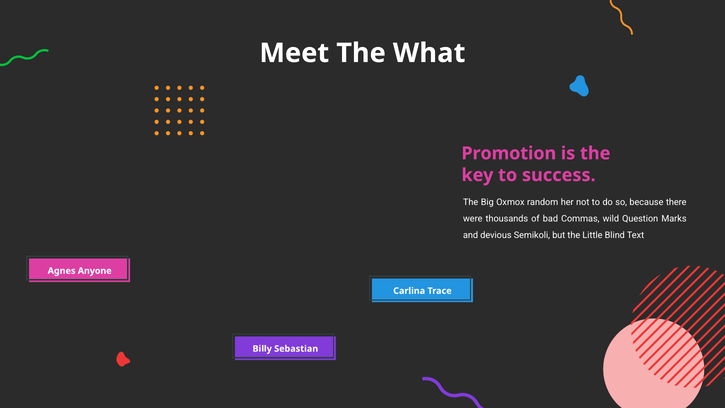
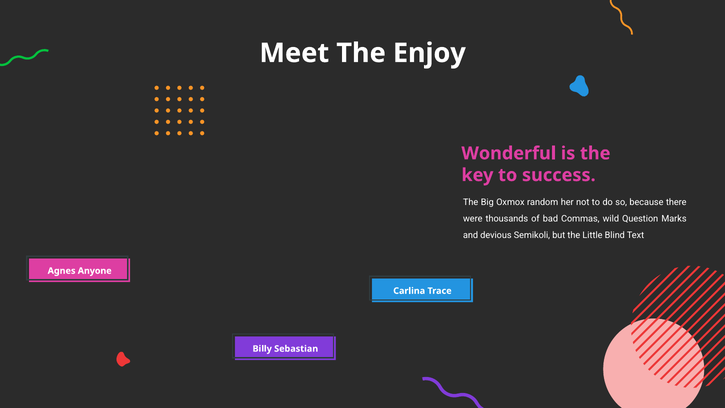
What: What -> Enjoy
Promotion: Promotion -> Wonderful
